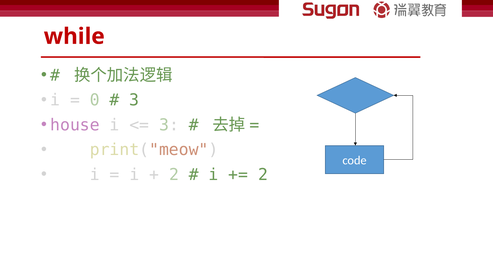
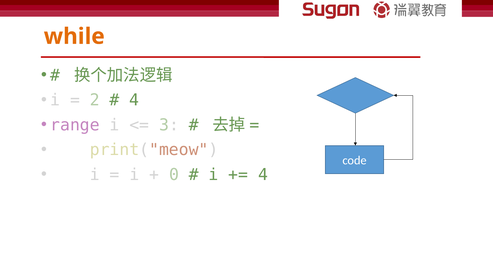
while colour: red -> orange
0: 0 -> 2
3 at (134, 100): 3 -> 4
house: house -> range
2 at (174, 175): 2 -> 0
2 at (263, 175): 2 -> 4
